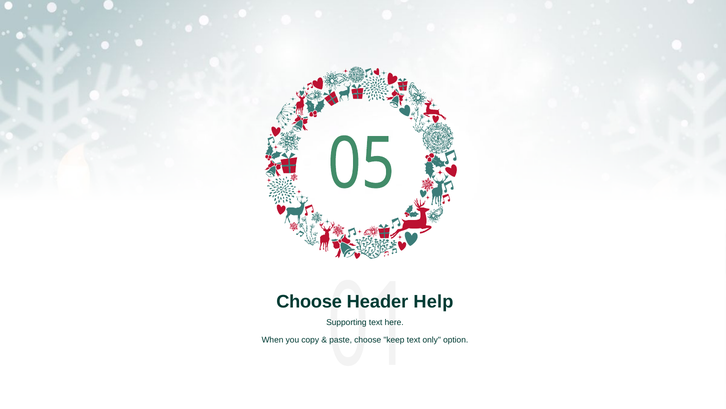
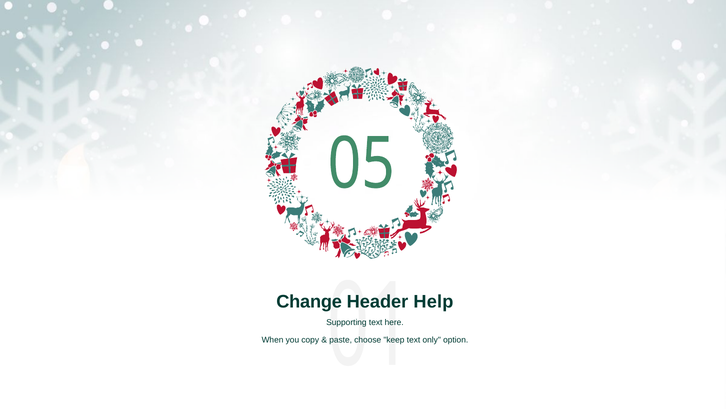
Choose at (309, 301): Choose -> Change
